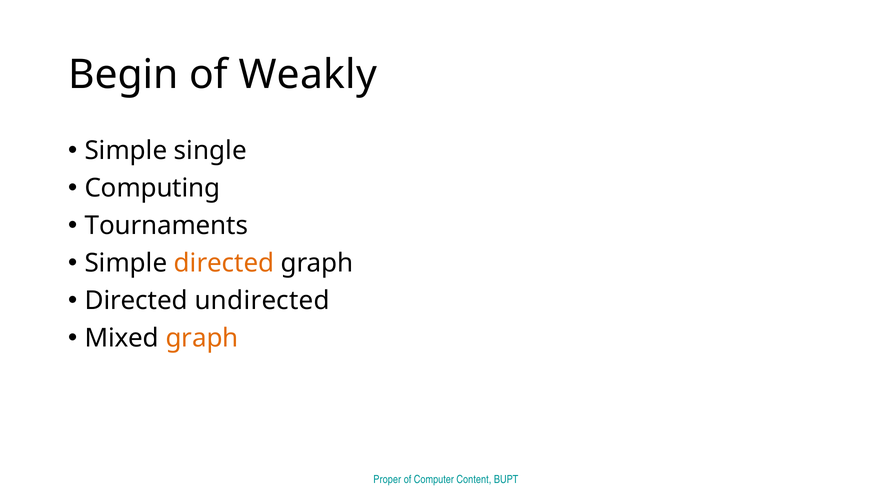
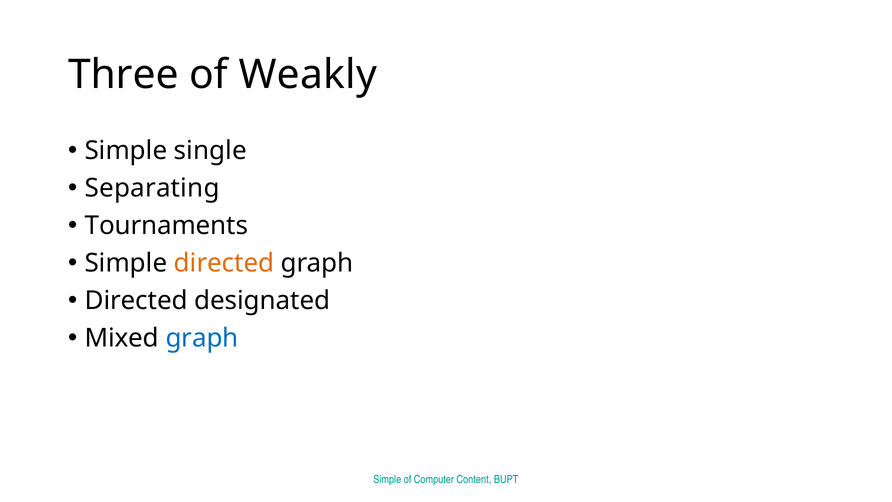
Begin: Begin -> Three
Computing: Computing -> Separating
undirected: undirected -> designated
graph at (202, 338) colour: orange -> blue
Proper at (387, 479): Proper -> Simple
